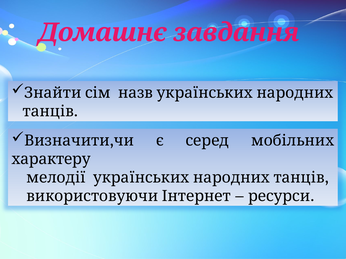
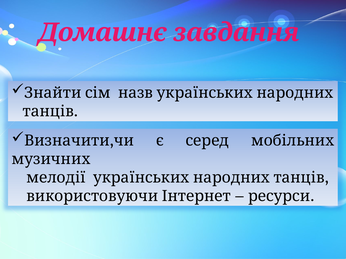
характеру: характеру -> музичних
